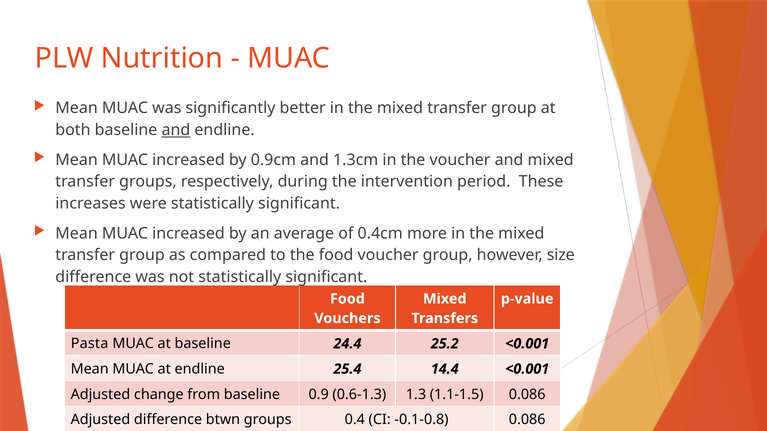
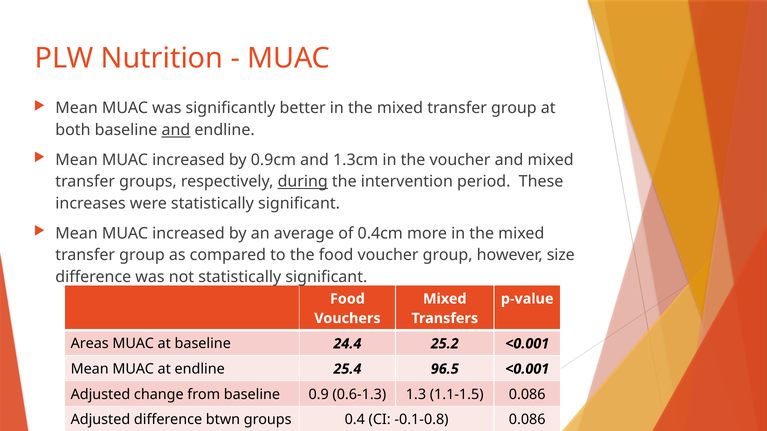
during underline: none -> present
Pasta: Pasta -> Areas
14.4: 14.4 -> 96.5
